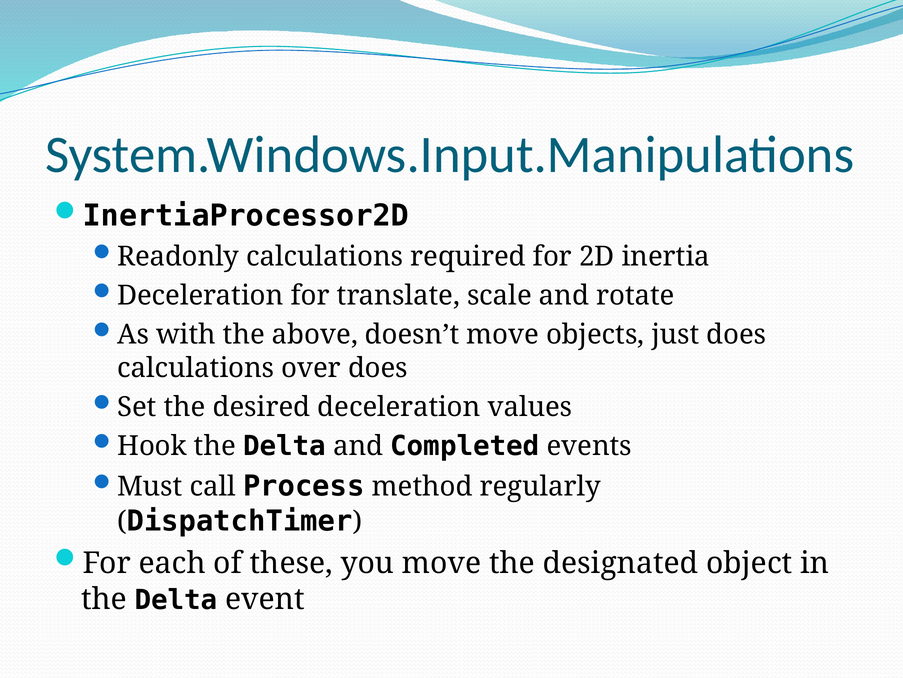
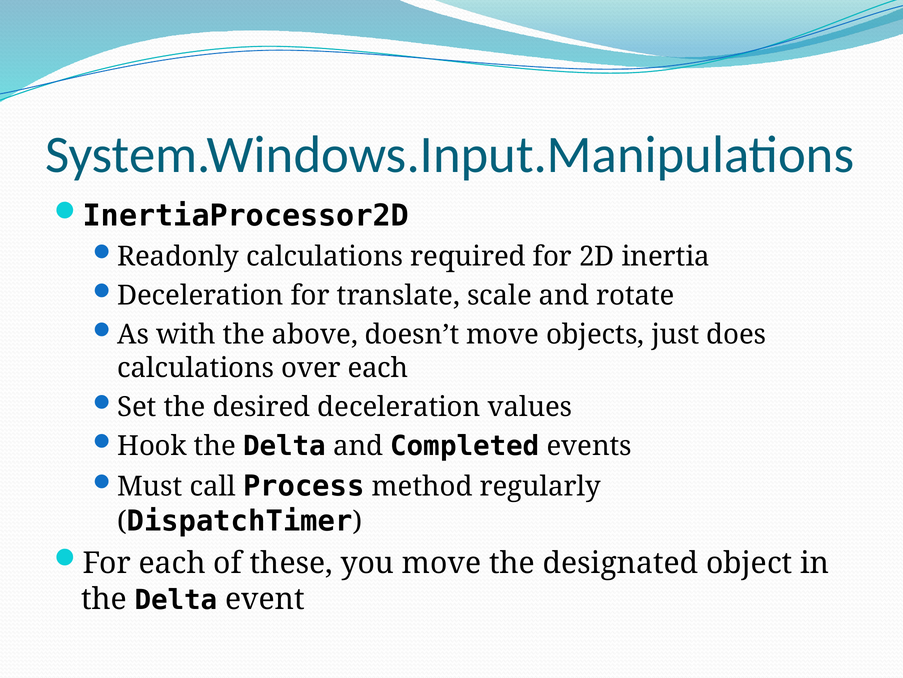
over does: does -> each
